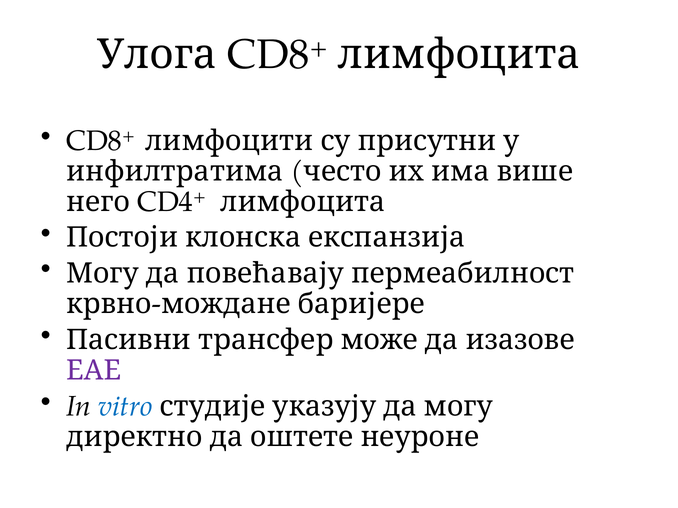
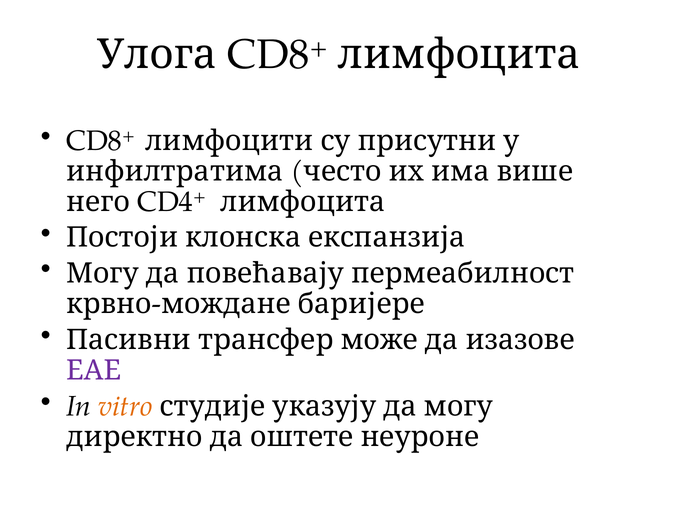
vitro colour: blue -> orange
